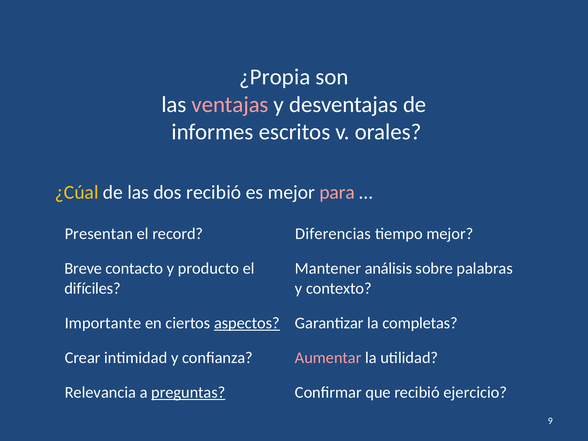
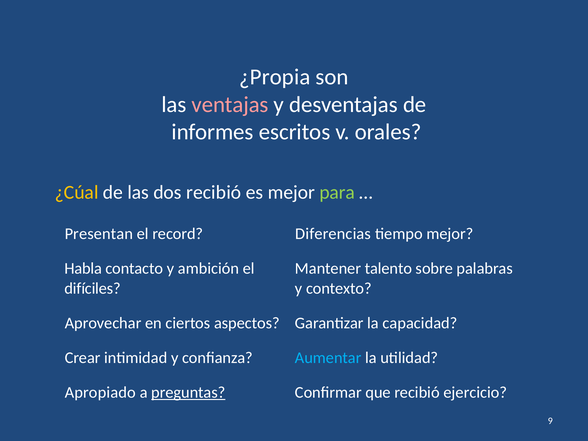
para colour: pink -> light green
Breve: Breve -> Habla
producto: producto -> ambición
análisis: análisis -> talento
Importante: Importante -> Aprovechar
aspectos underline: present -> none
completas: completas -> capacidad
Aumentar colour: pink -> light blue
Relevancia: Relevancia -> Apropiado
